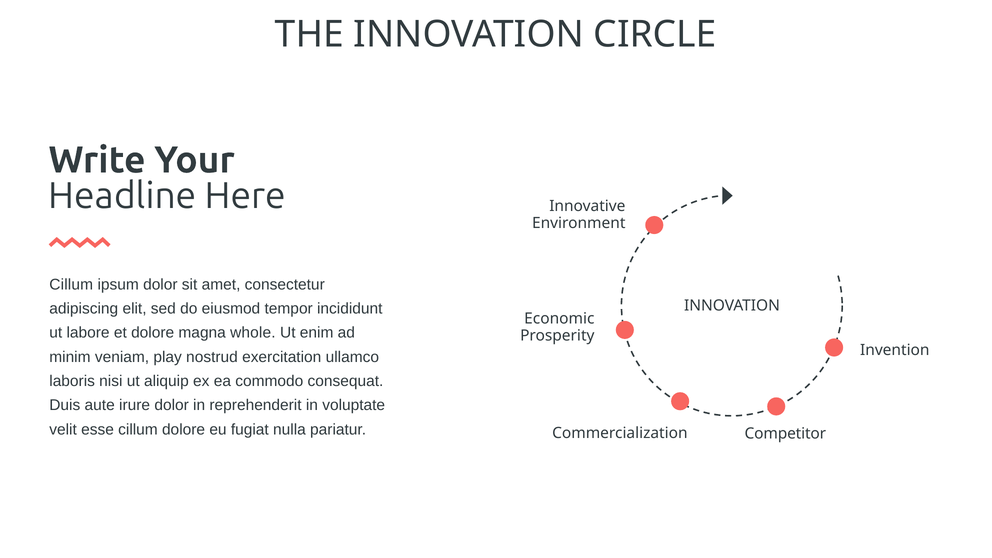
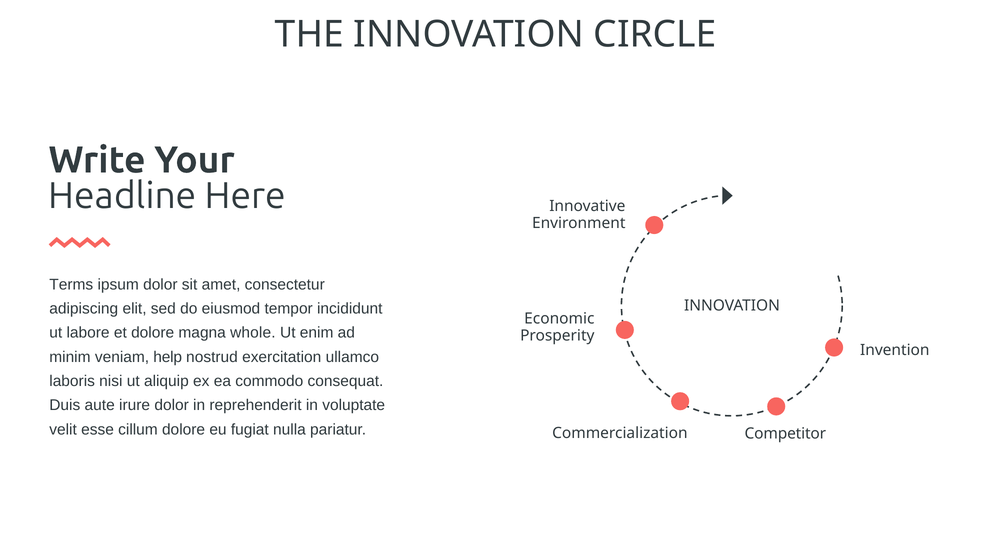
Cillum at (71, 284): Cillum -> Terms
play: play -> help
